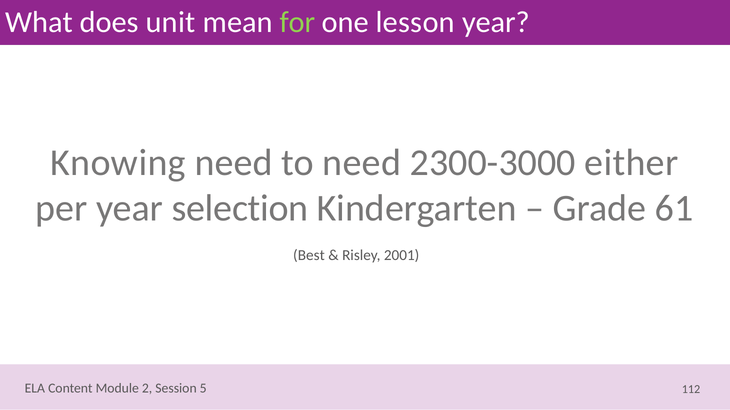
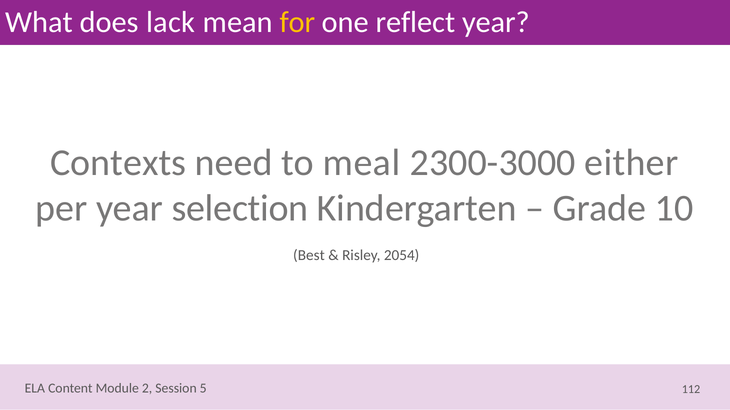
unit: unit -> lack
for colour: light green -> yellow
lesson: lesson -> reflect
Knowing: Knowing -> Contexts
to need: need -> meal
61: 61 -> 10
2001: 2001 -> 2054
